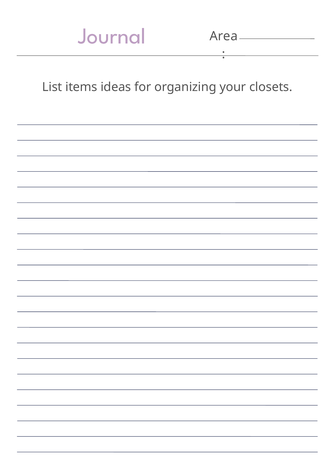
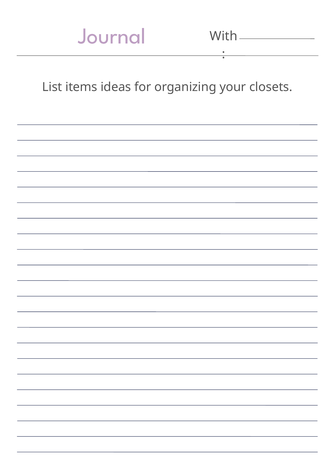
Area: Area -> With
